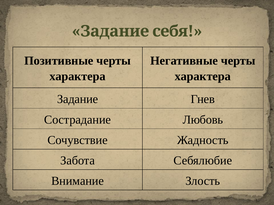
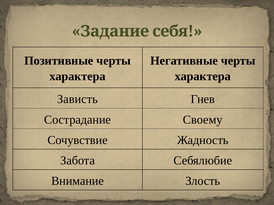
Задание at (78, 99): Задание -> Зависть
Любовь: Любовь -> Своему
